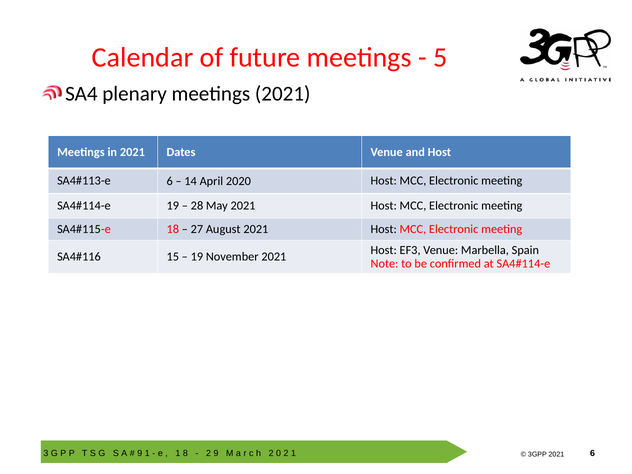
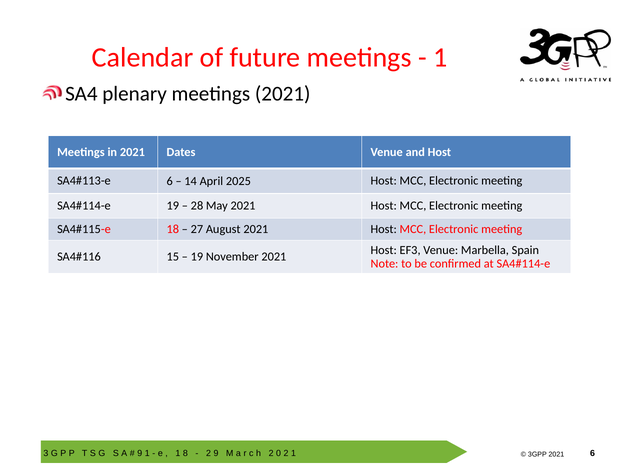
5 at (440, 57): 5 -> 1
2020: 2020 -> 2025
